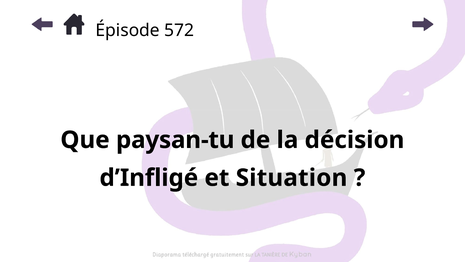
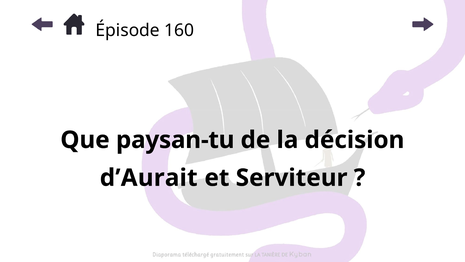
572: 572 -> 160
d’Infligé: d’Infligé -> d’Aurait
Situation: Situation -> Serviteur
